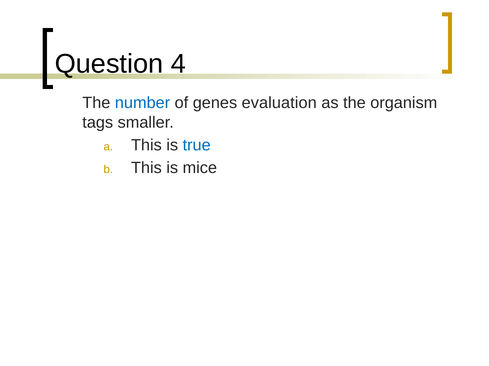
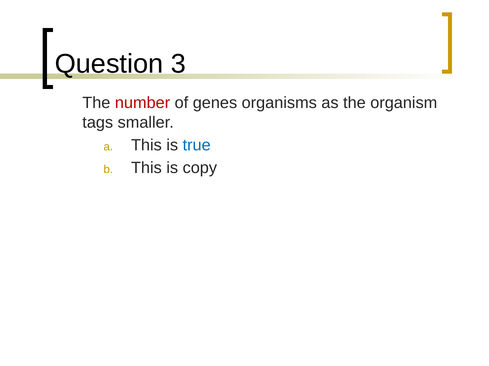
4: 4 -> 3
number colour: blue -> red
evaluation: evaluation -> organisms
mice: mice -> copy
